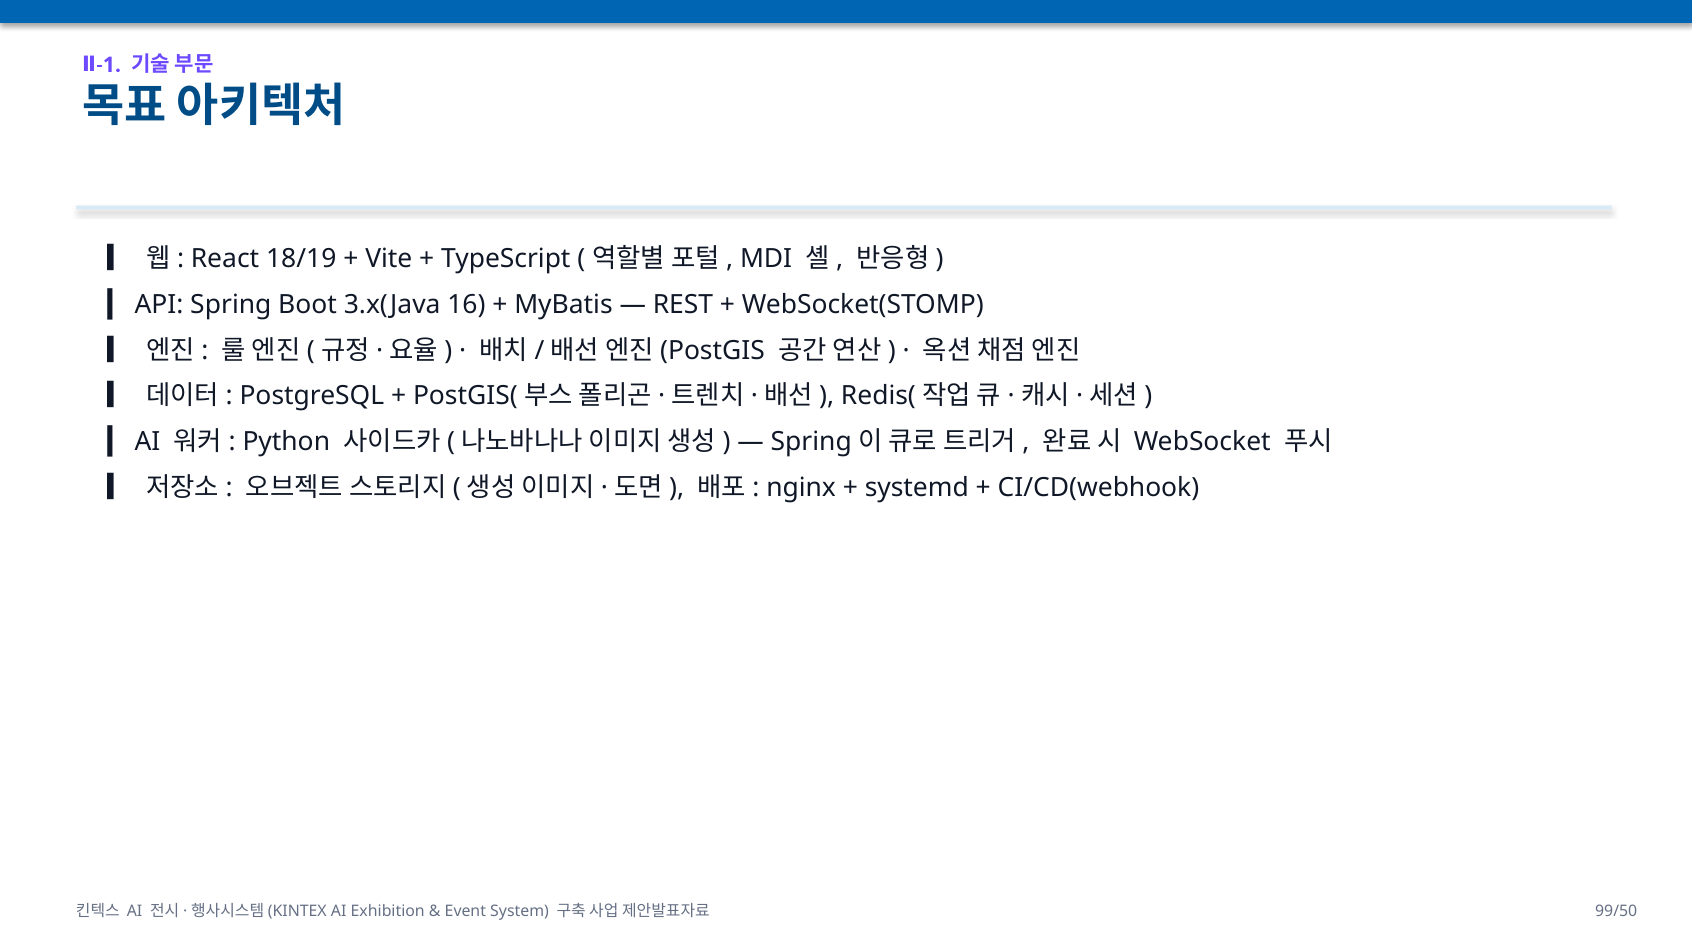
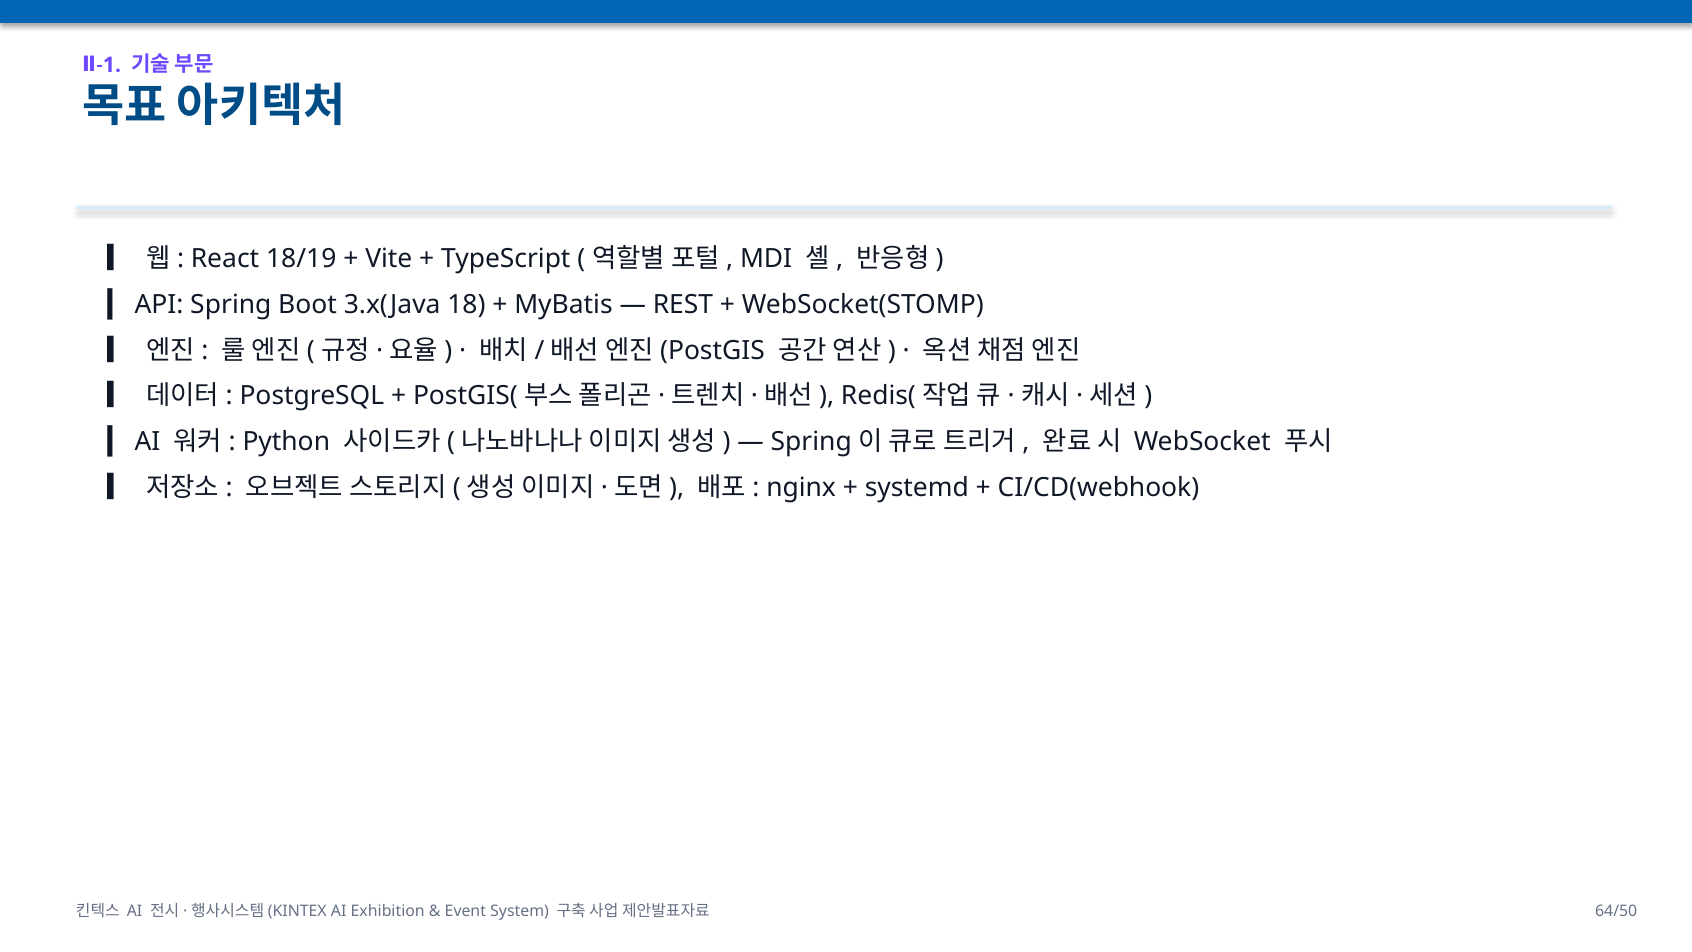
16: 16 -> 18
99/50: 99/50 -> 64/50
